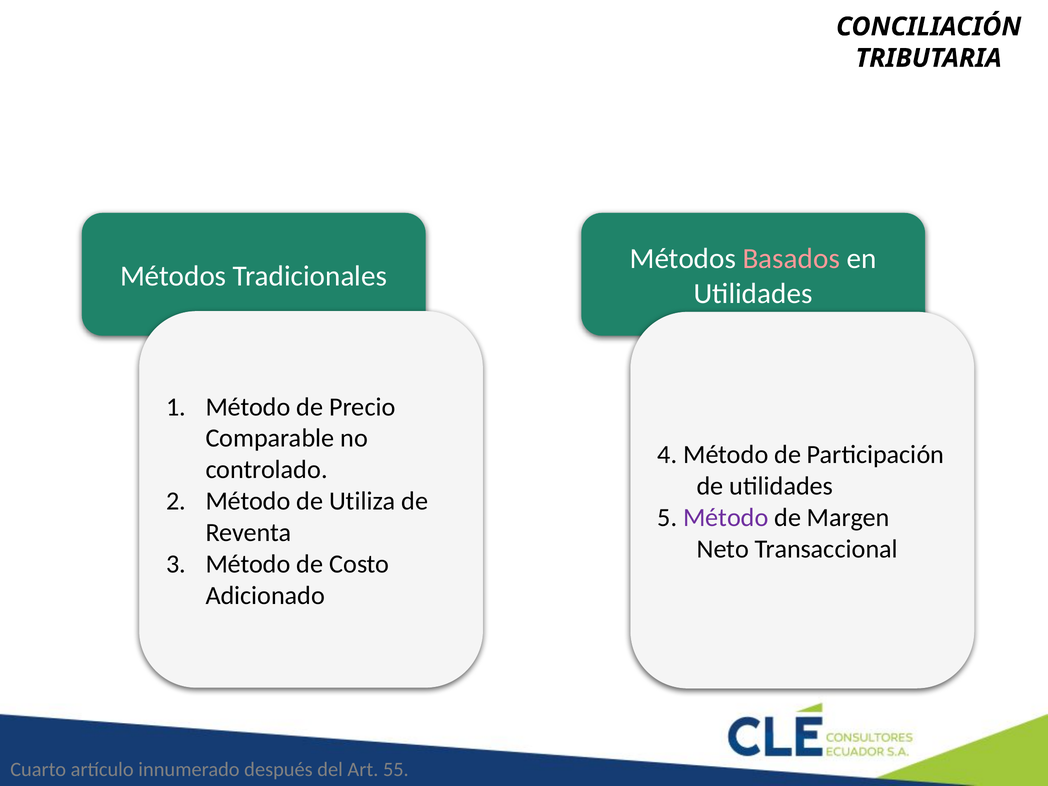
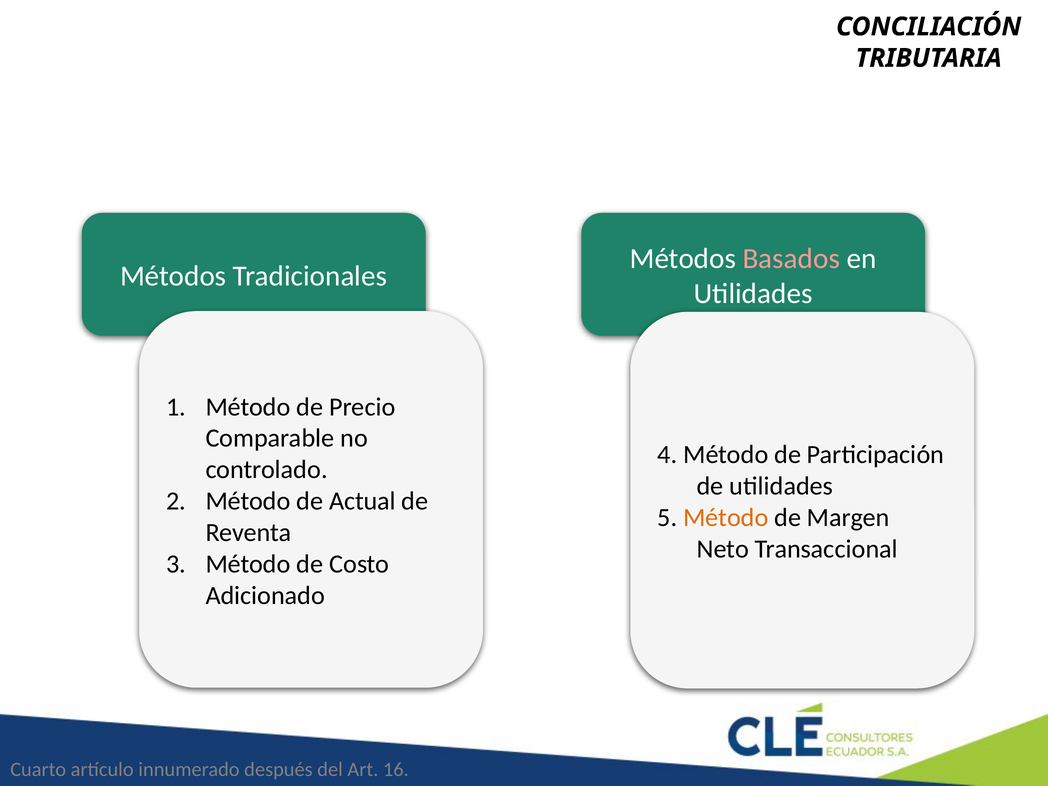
Utiliza: Utiliza -> Actual
Método at (726, 518) colour: purple -> orange
55: 55 -> 16
